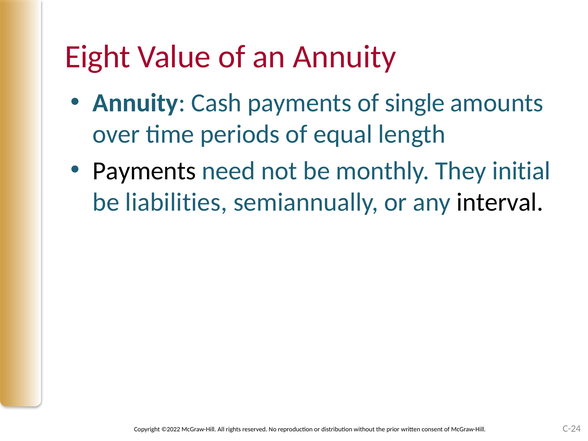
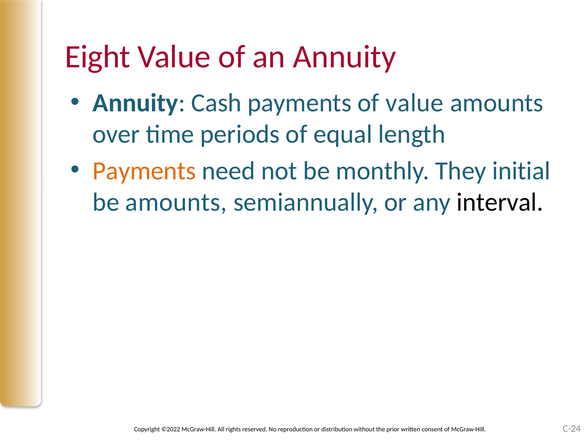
of single: single -> value
Payments at (144, 171) colour: black -> orange
be liabilities: liabilities -> amounts
